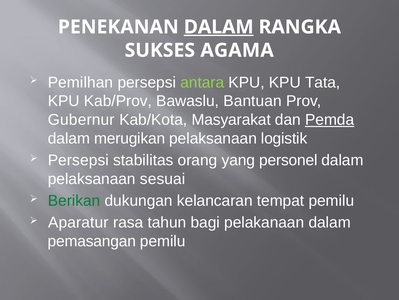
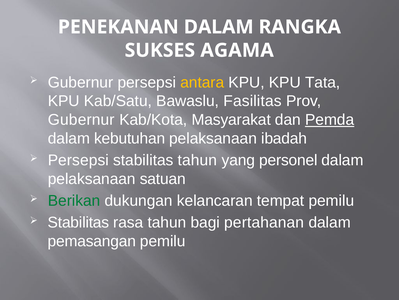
DALAM at (219, 27) underline: present -> none
Pemilhan at (80, 82): Pemilhan -> Gubernur
antara colour: light green -> yellow
Kab/Prov: Kab/Prov -> Kab/Satu
Bantuan: Bantuan -> Fasilitas
merugikan: merugikan -> kebutuhan
logistik: logistik -> ibadah
stabilitas orang: orang -> tahun
sesuai: sesuai -> satuan
Aparatur at (78, 222): Aparatur -> Stabilitas
pelakanaan: pelakanaan -> pertahanan
